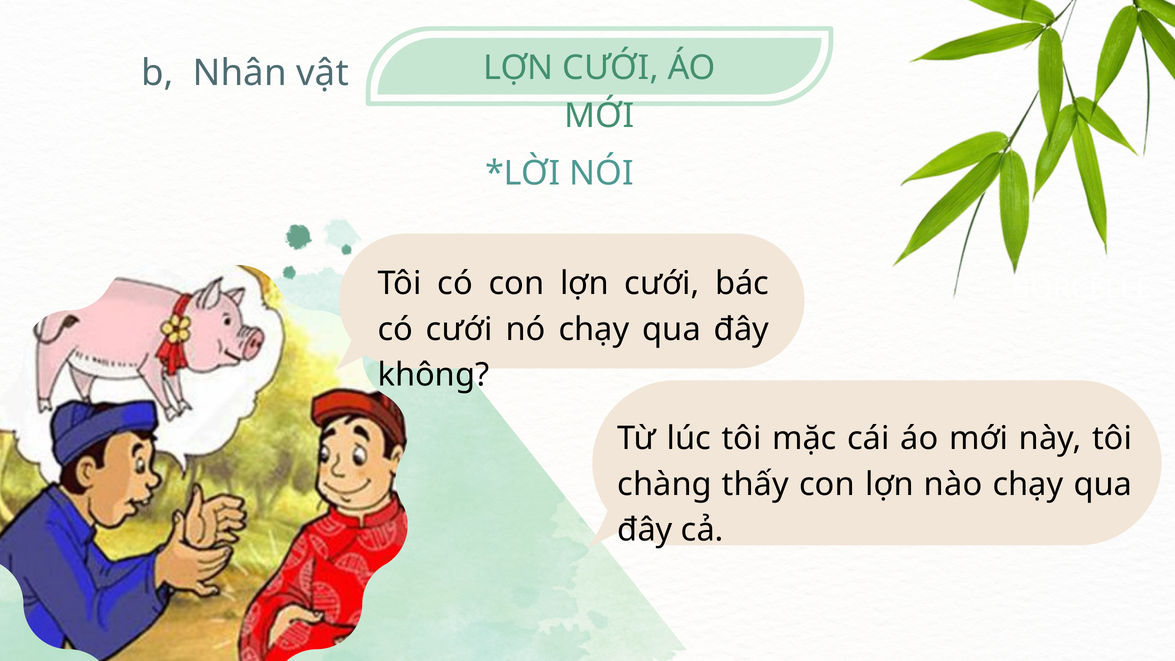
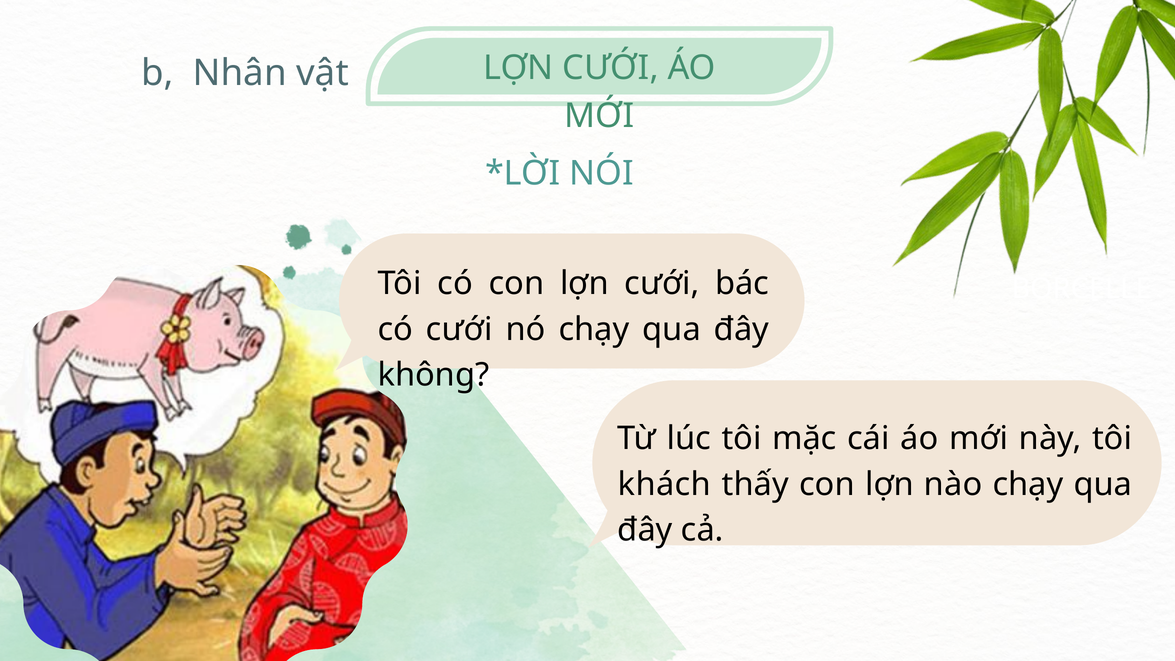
chàng: chàng -> khách
